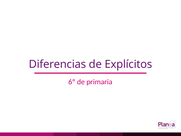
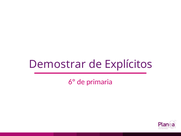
Diferencias: Diferencias -> Demostrar
